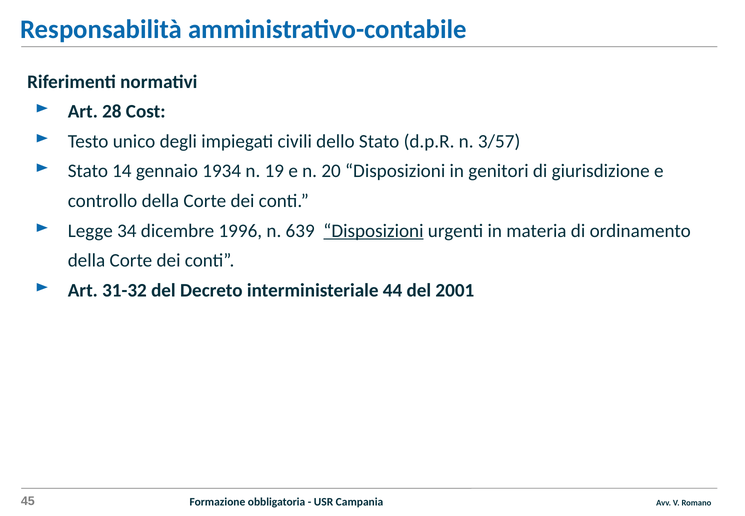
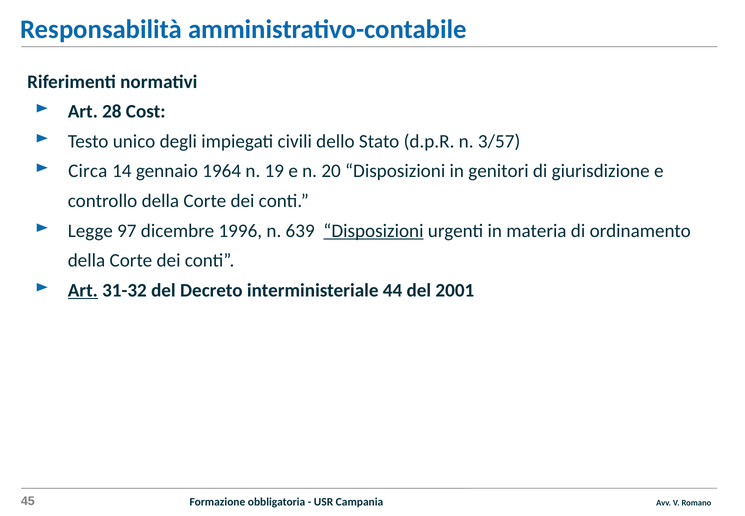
Stato at (88, 171): Stato -> Circa
1934: 1934 -> 1964
34: 34 -> 97
Art at (83, 290) underline: none -> present
